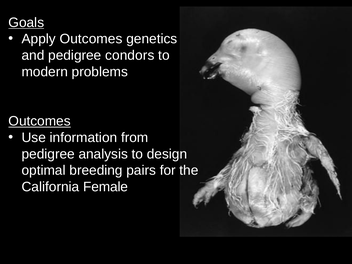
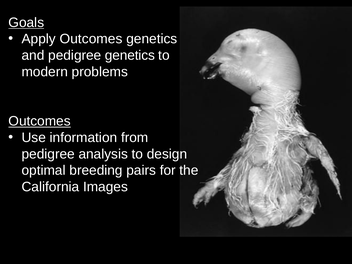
pedigree condors: condors -> genetics
Female: Female -> Images
